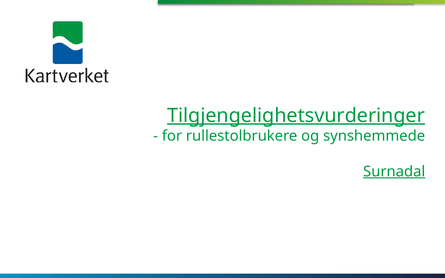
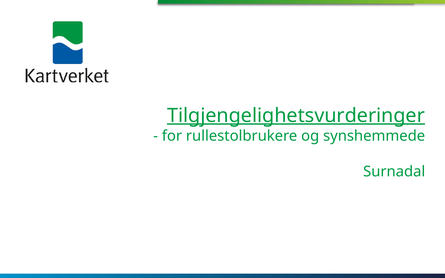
Surnadal underline: present -> none
